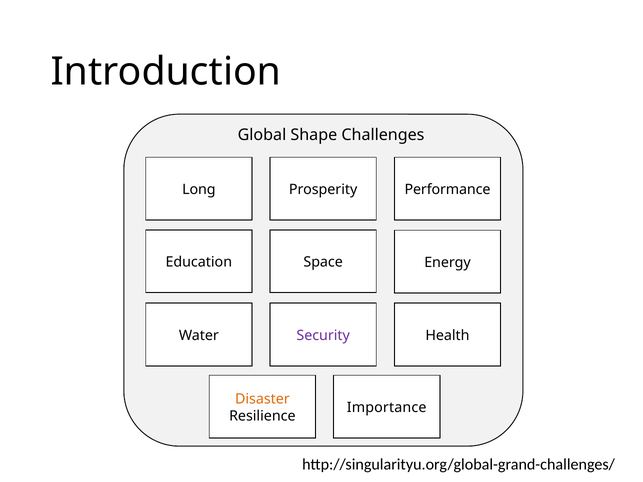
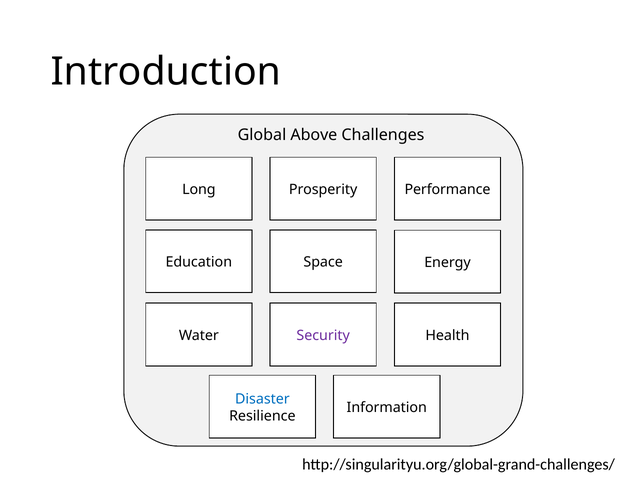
Shape: Shape -> Above
Disaster colour: orange -> blue
Importance: Importance -> Information
